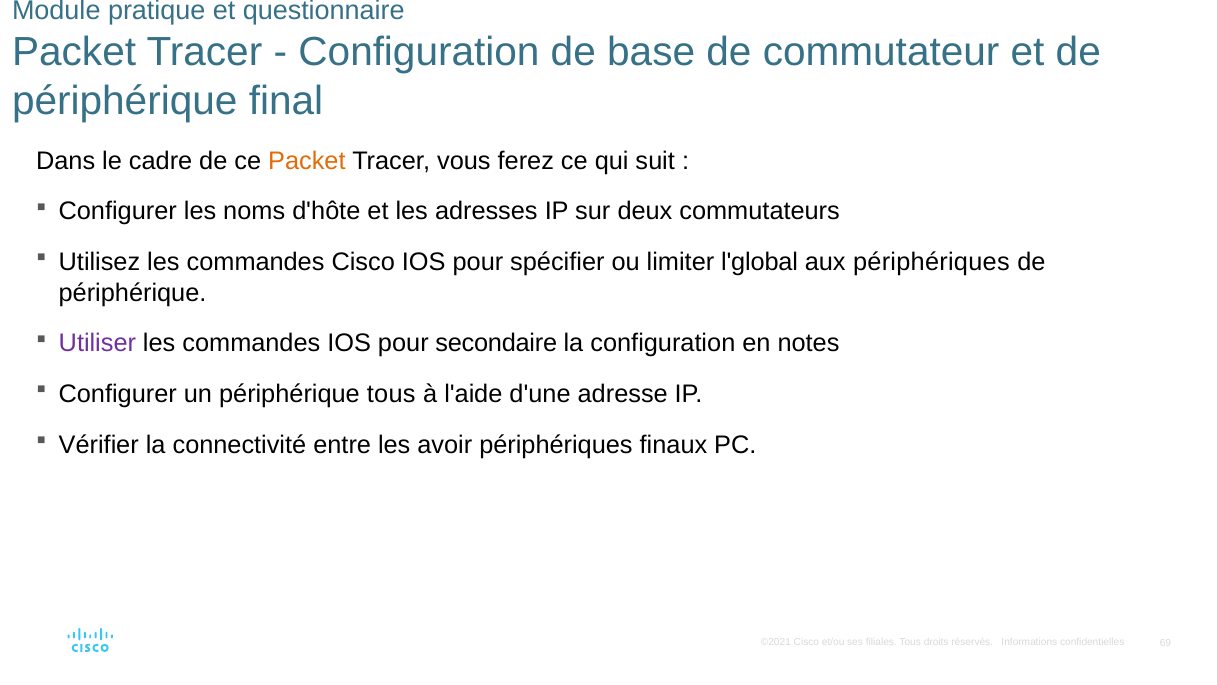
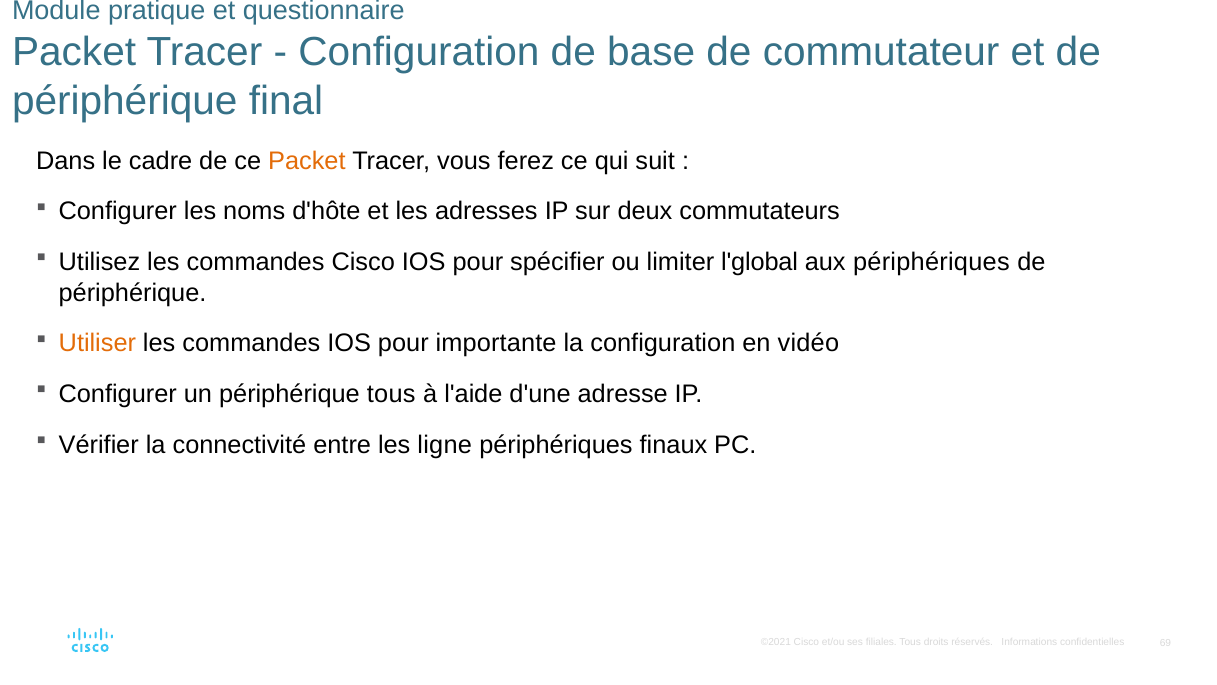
Utiliser colour: purple -> orange
secondaire: secondaire -> importante
notes: notes -> vidéo
avoir: avoir -> ligne
